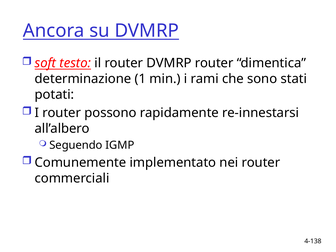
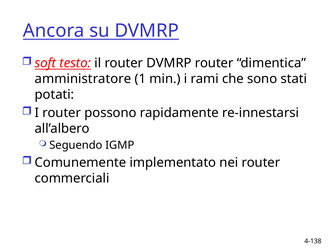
determinazione: determinazione -> amministratore
